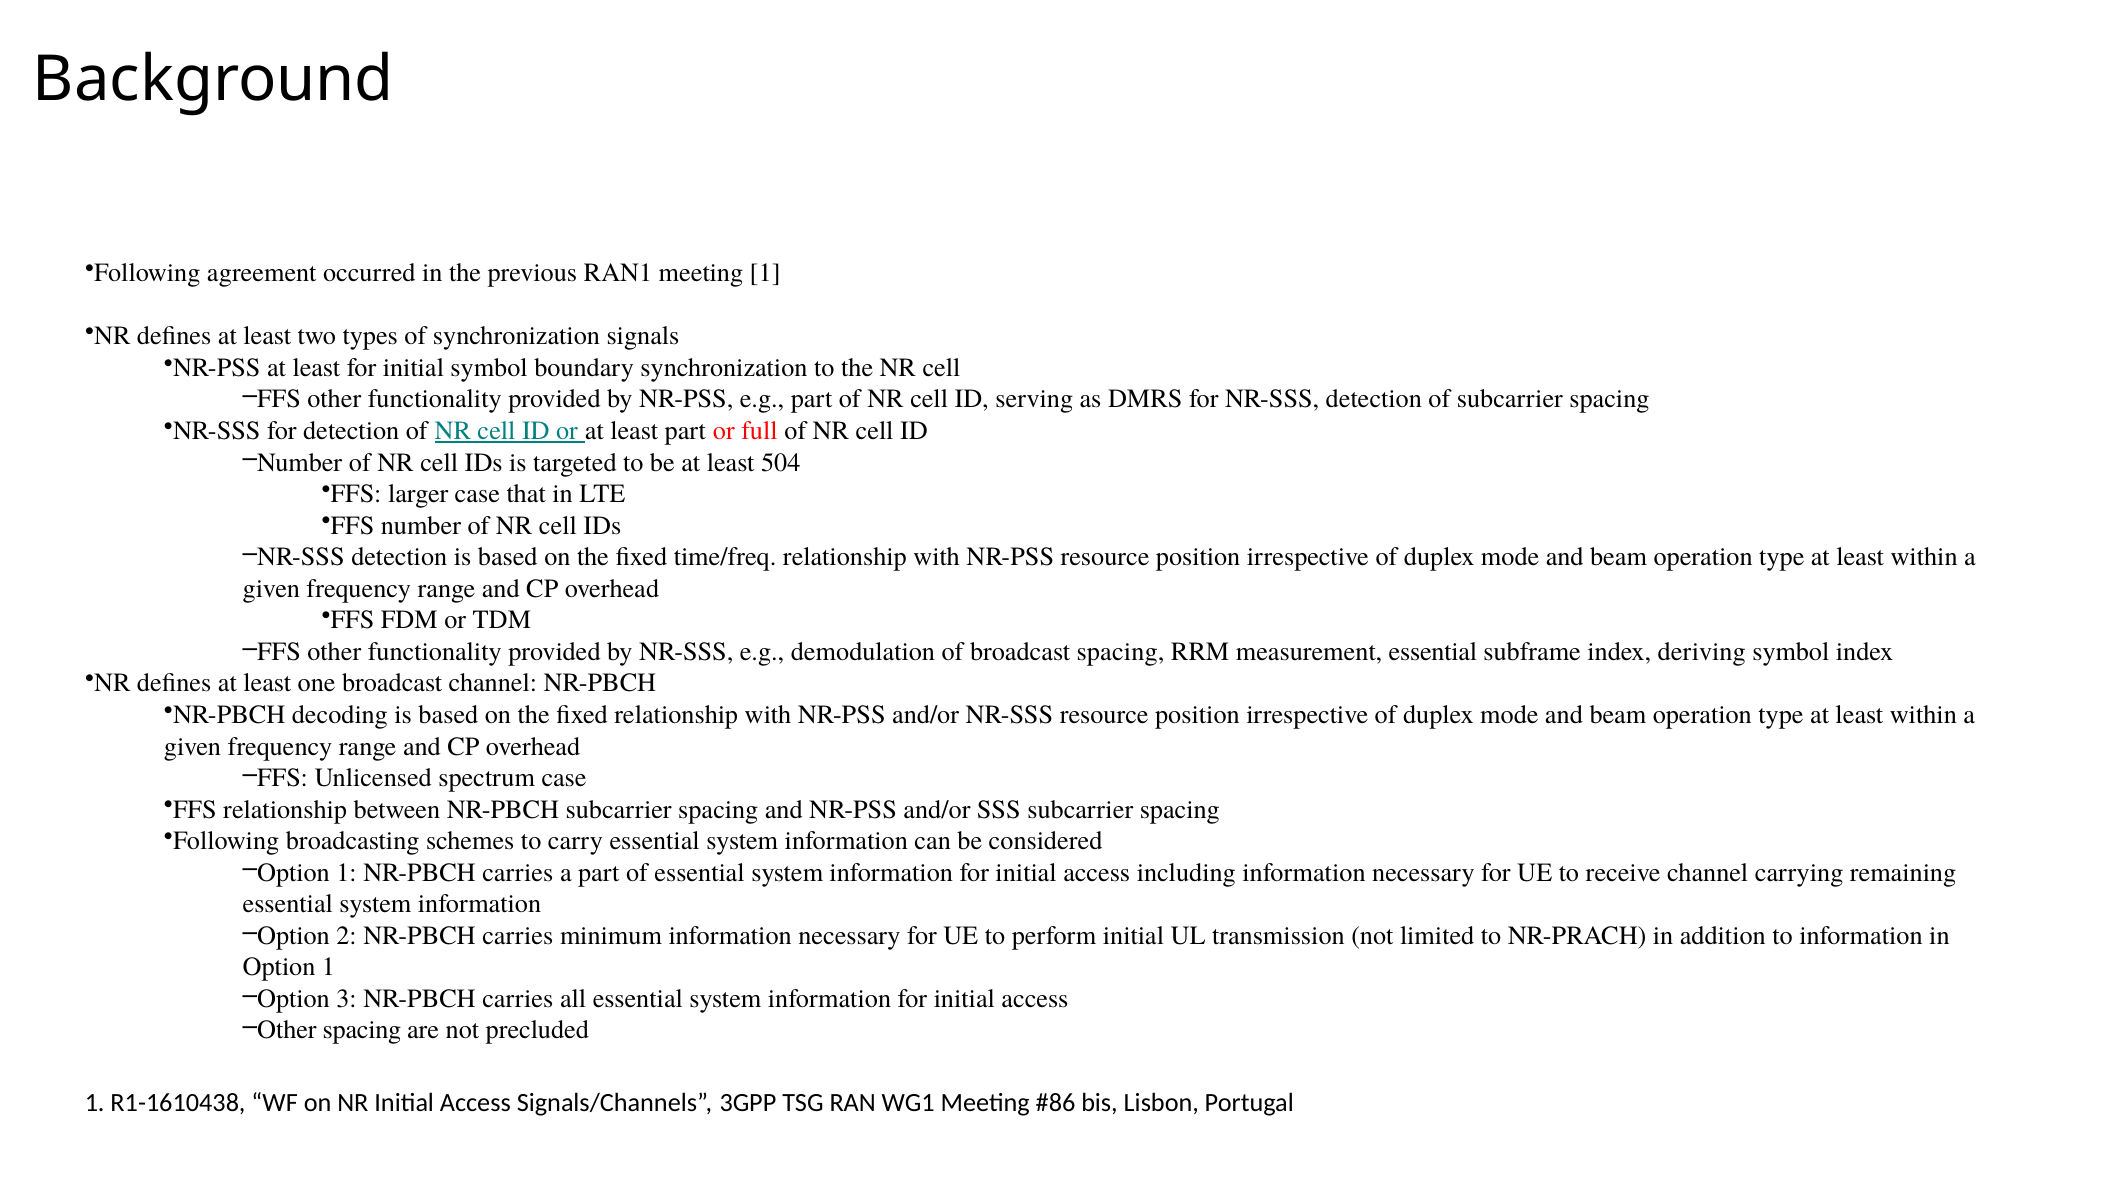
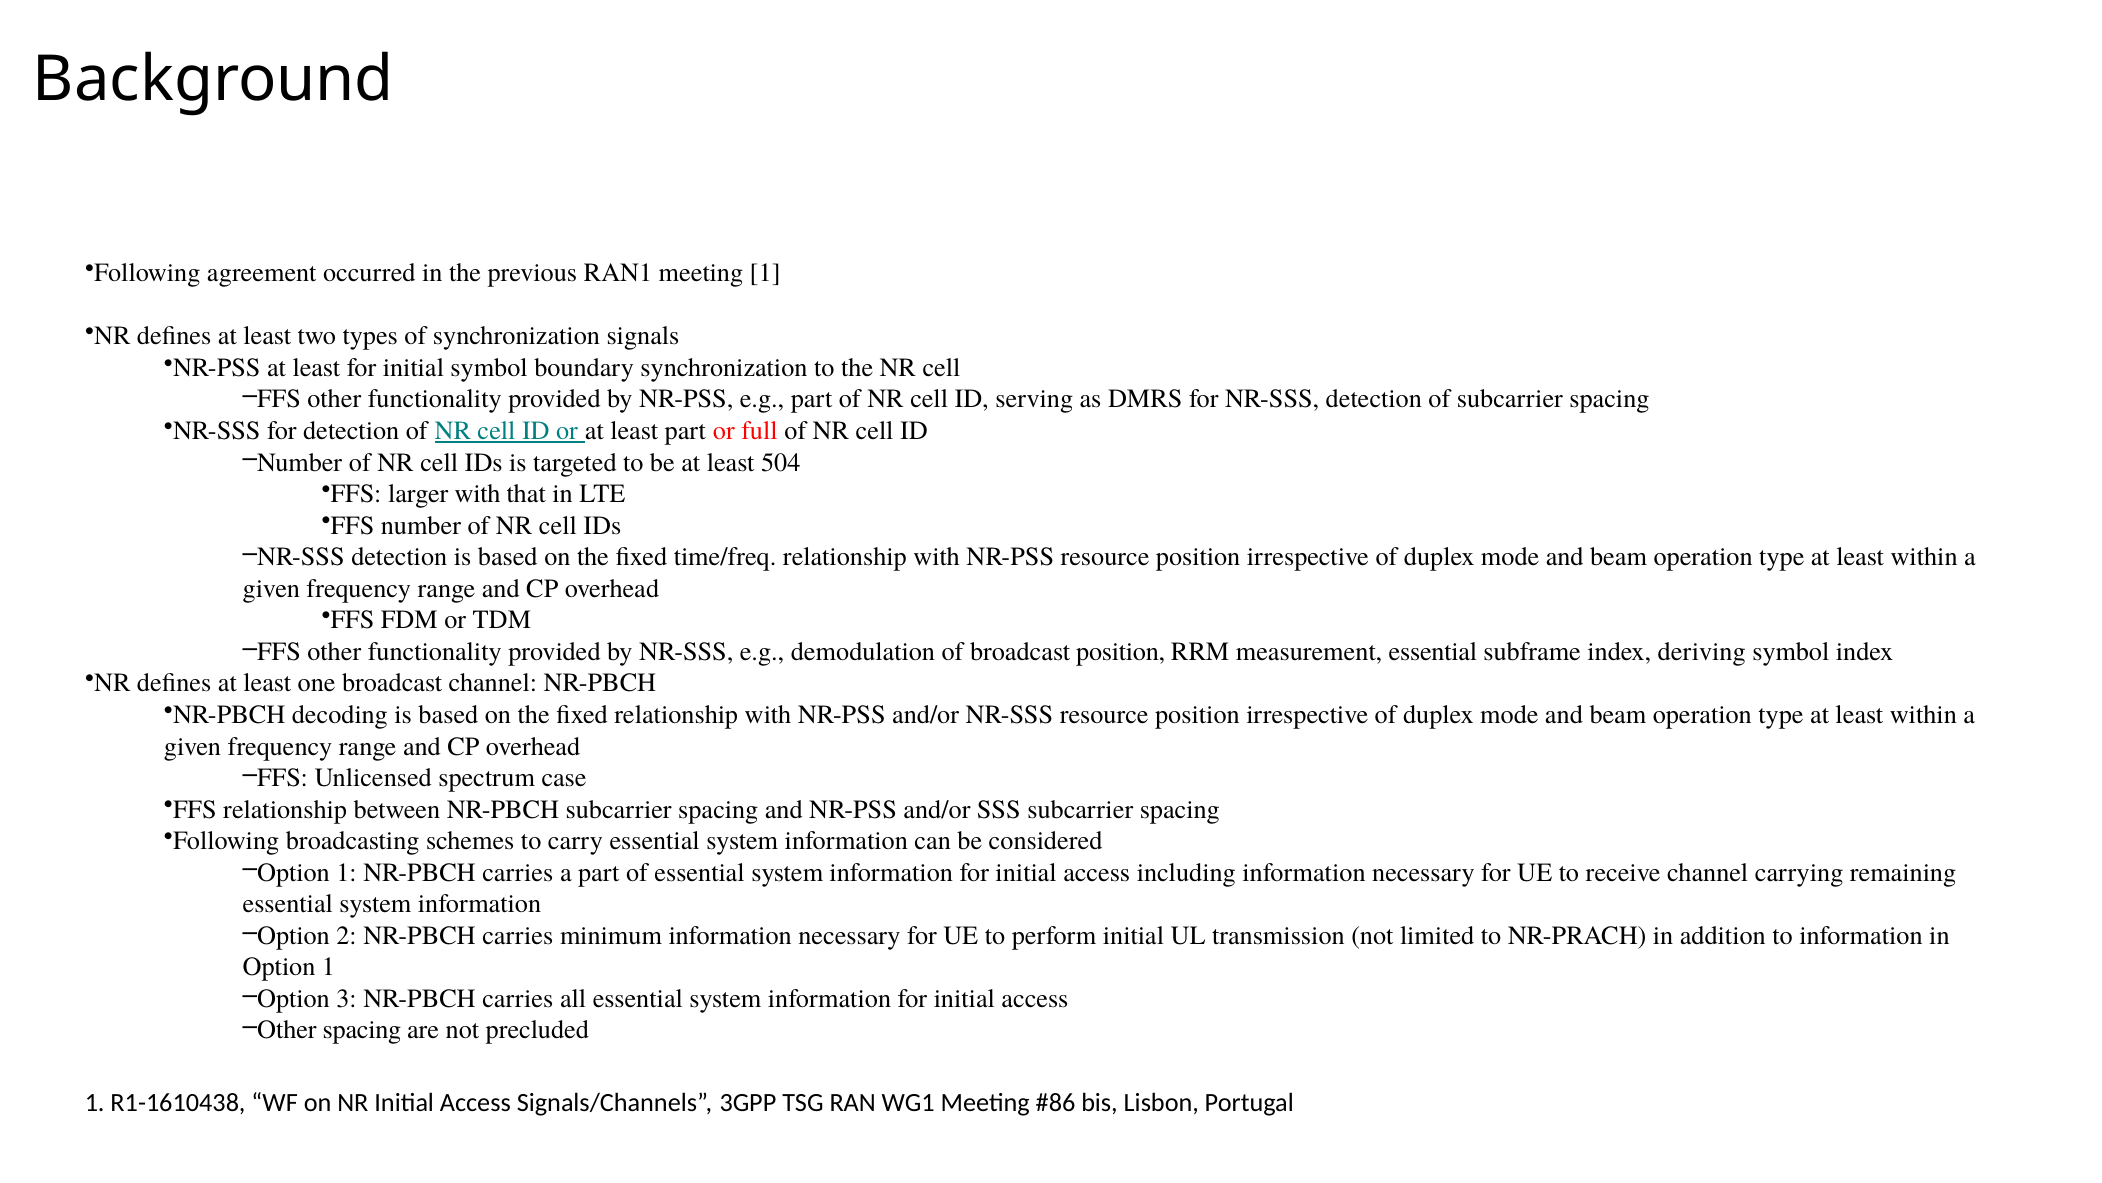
larger case: case -> with
broadcast spacing: spacing -> position
